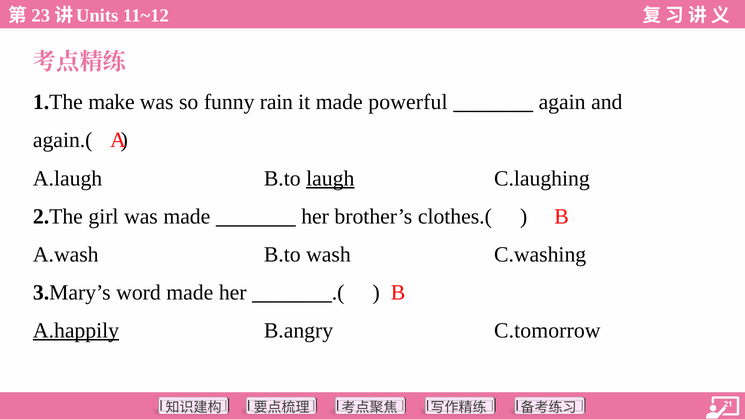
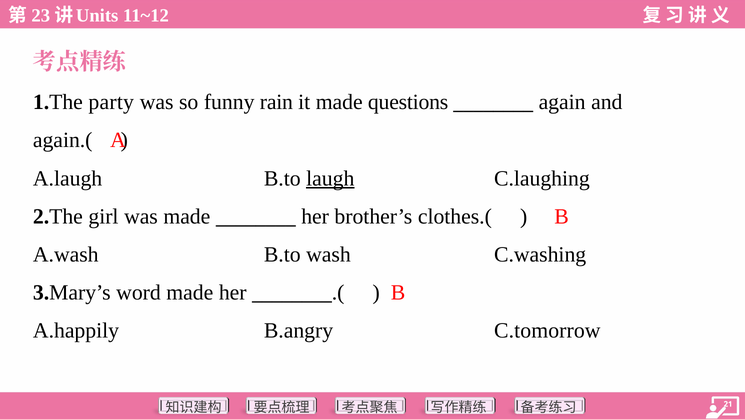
make: make -> party
powerful: powerful -> questions
A.happily underline: present -> none
